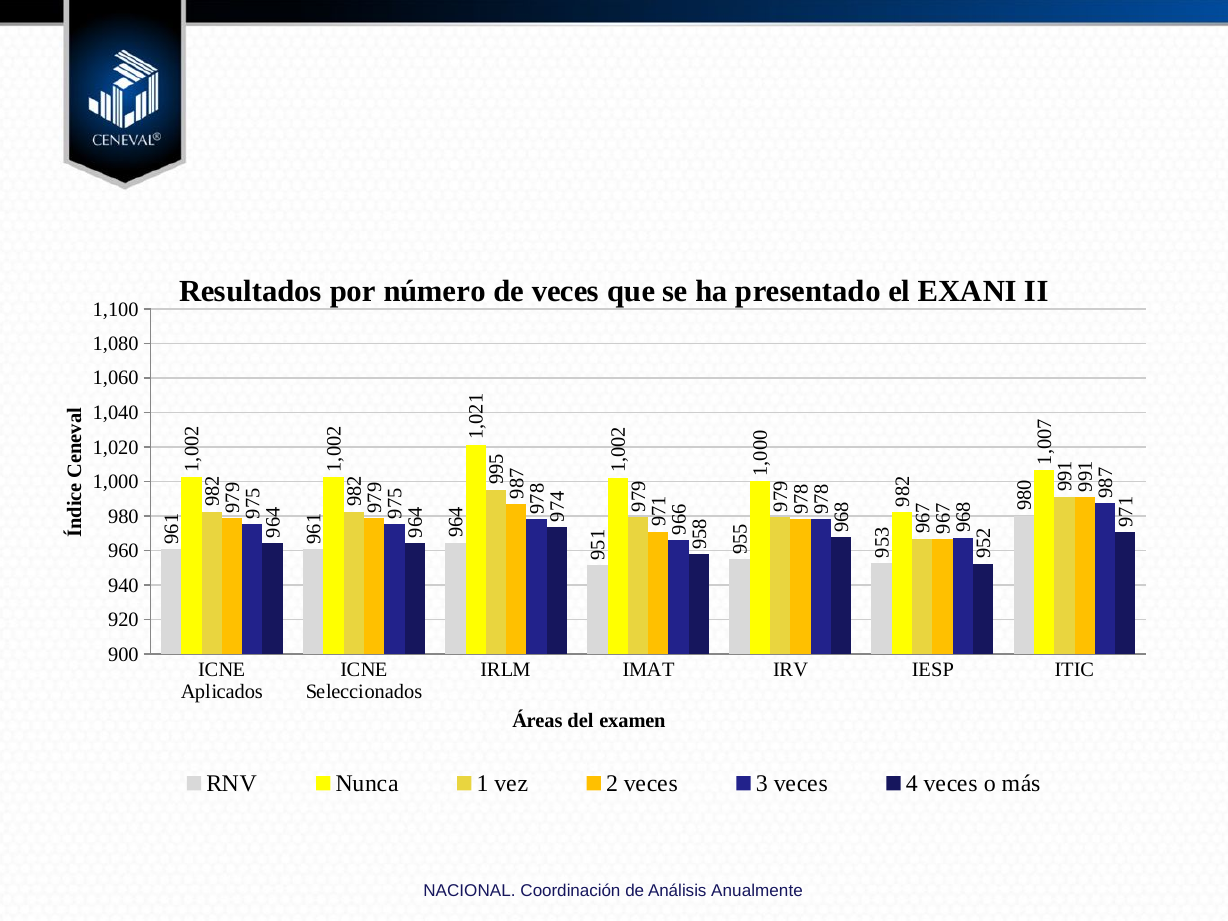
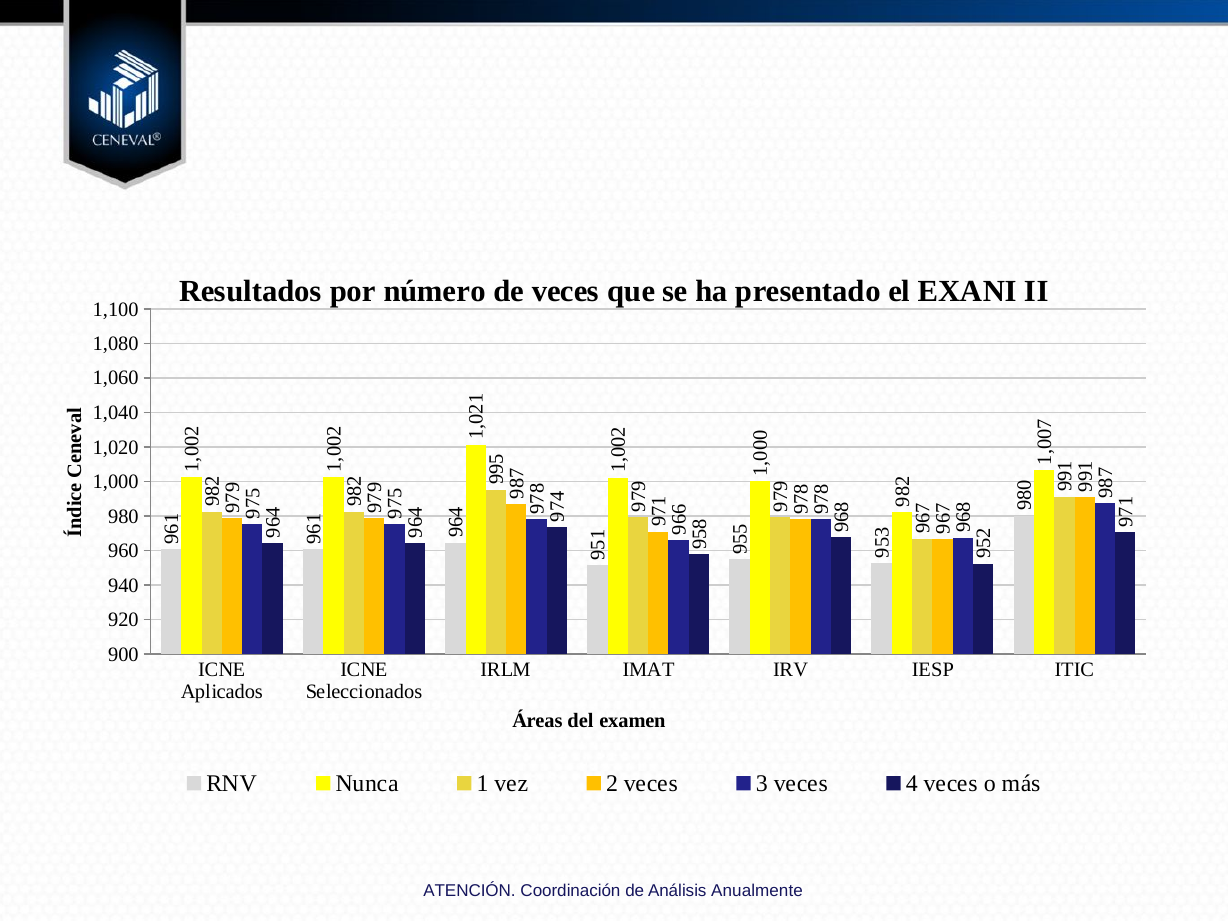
NACIONAL: NACIONAL -> ATENCIÓN
